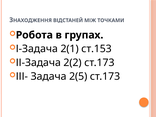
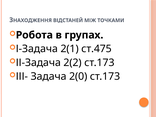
ст.153: ст.153 -> ст.475
2(5: 2(5 -> 2(0
